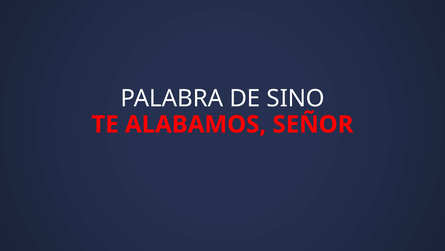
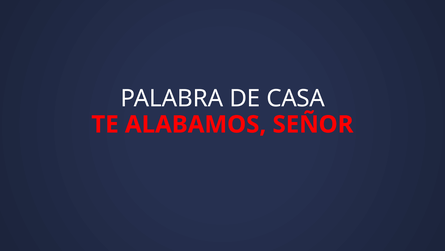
SINO: SINO -> CASA
